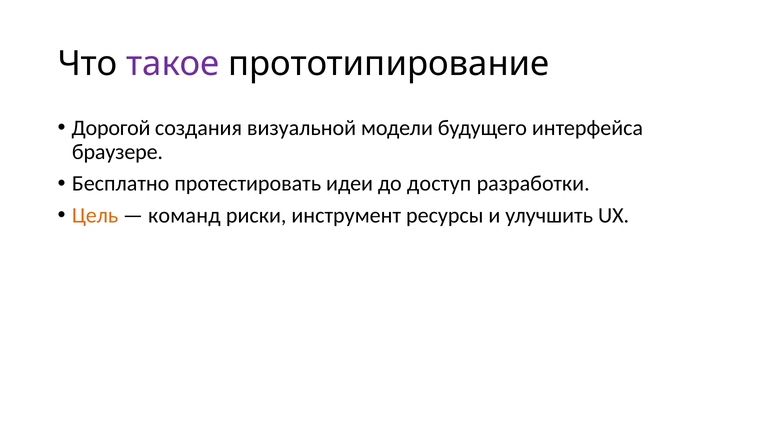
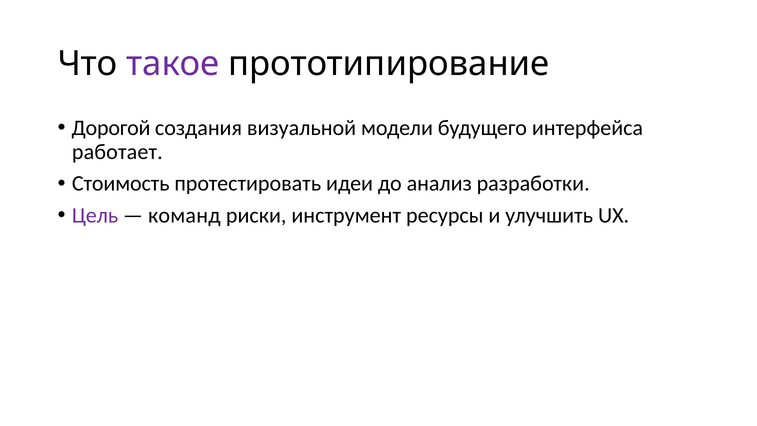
браузере: браузере -> работает
Бесплатно: Бесплатно -> Стоимость
доступ: доступ -> анализ
Цель colour: orange -> purple
